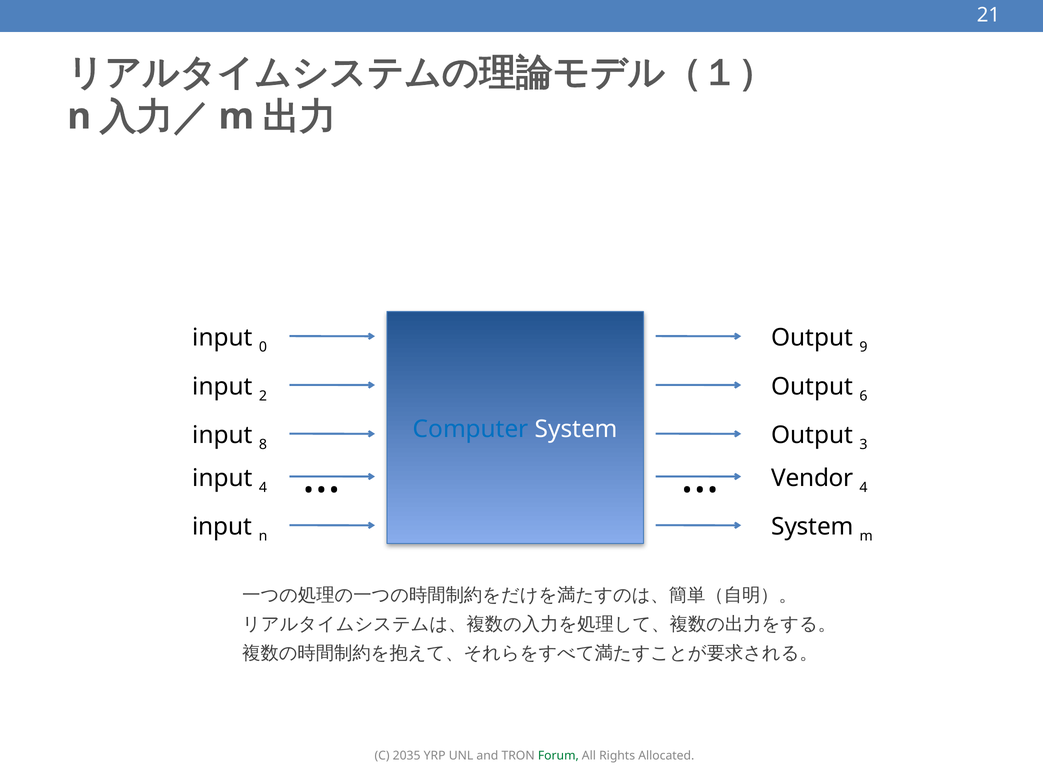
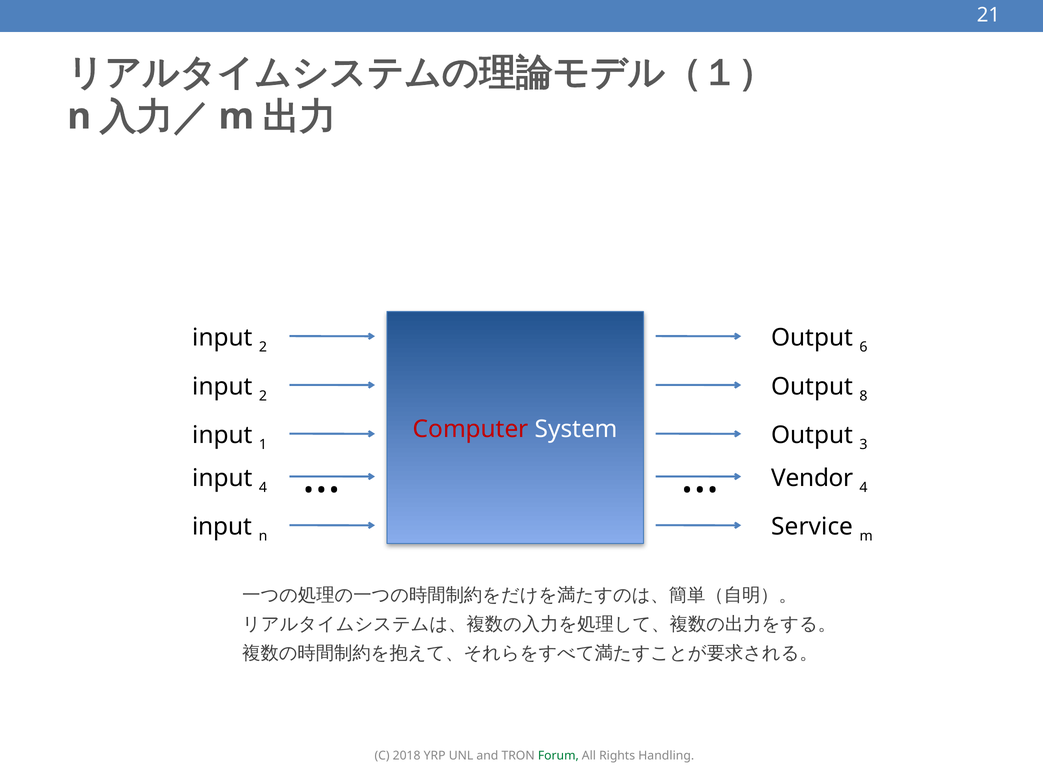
0 at (263, 347): 0 -> 2
9: 9 -> 6
6: 6 -> 8
Computer colour: blue -> red
8: 8 -> 1
System at (812, 527): System -> Service
2035: 2035 -> 2018
Allocated: Allocated -> Handling
